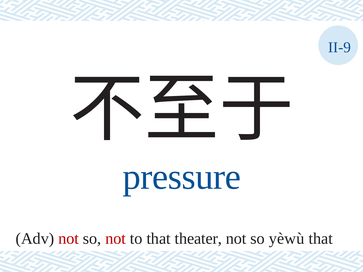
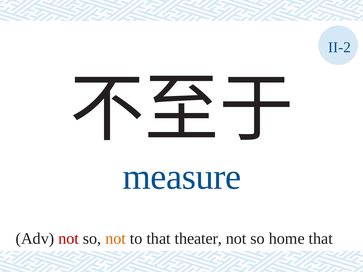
II-9: II-9 -> II-2
pressure: pressure -> measure
not at (116, 239) colour: red -> orange
yèwù: yèwù -> home
